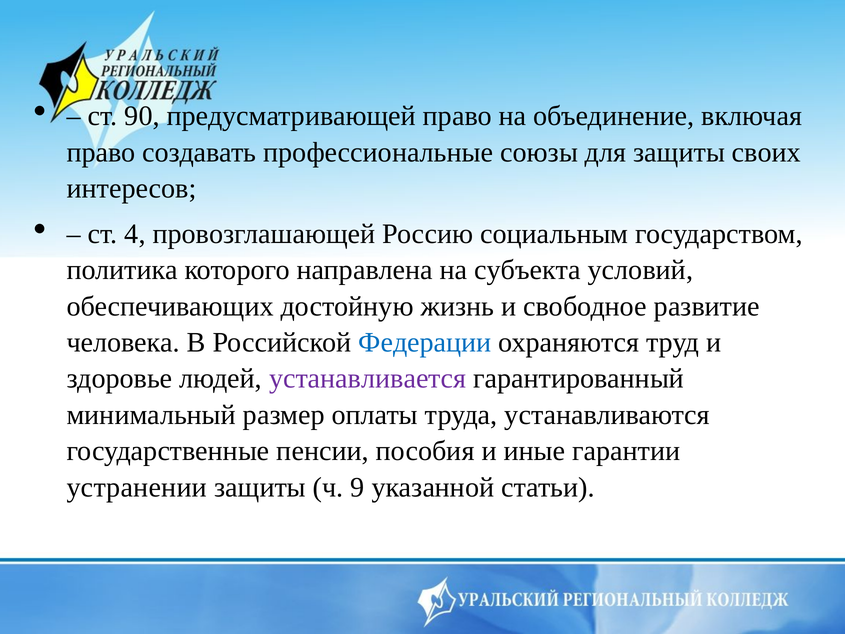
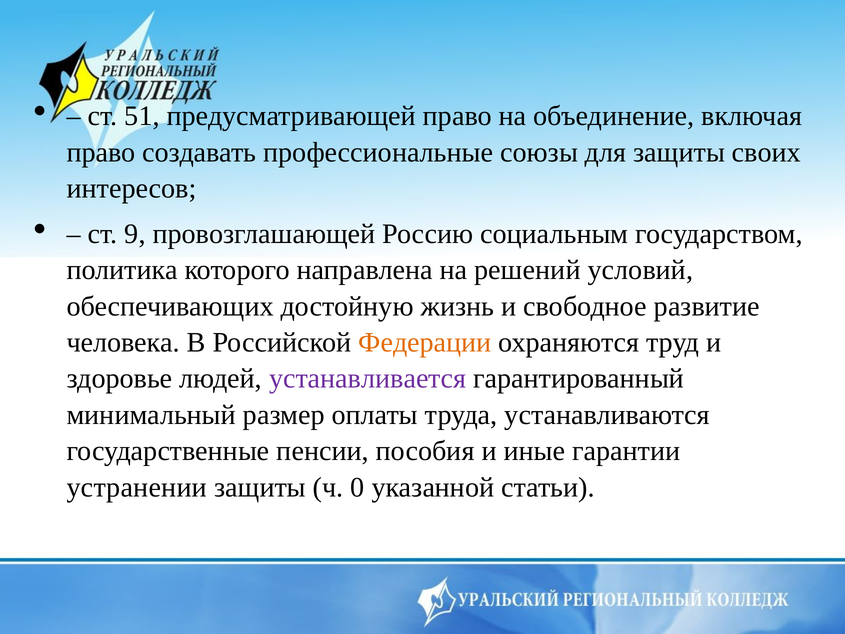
90: 90 -> 51
4: 4 -> 9
субъекта: субъекта -> решений
Федерации colour: blue -> orange
9: 9 -> 0
